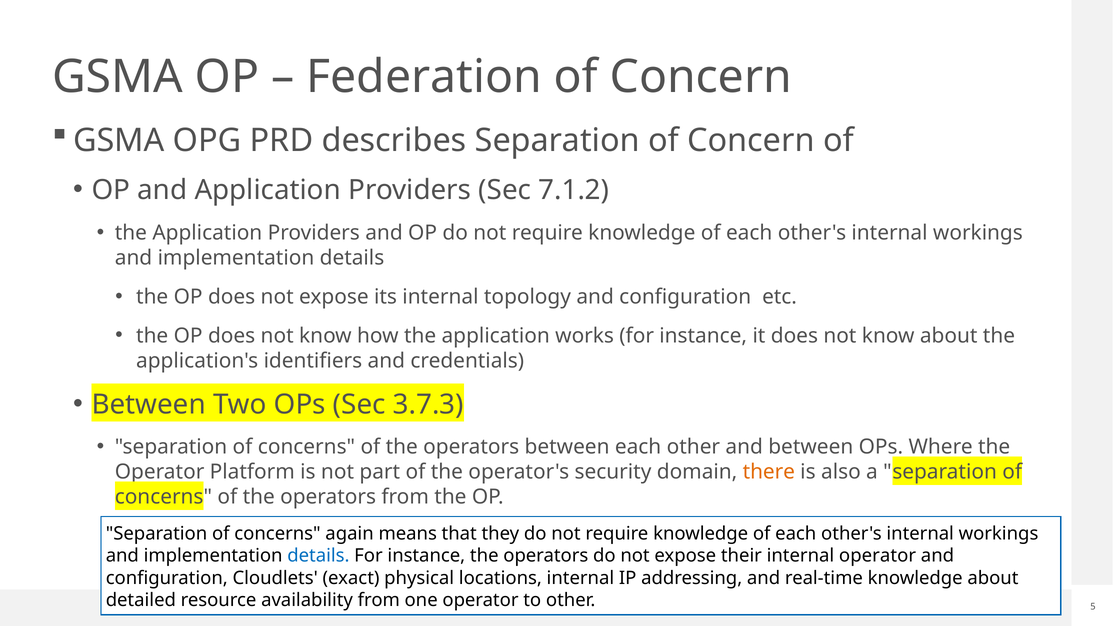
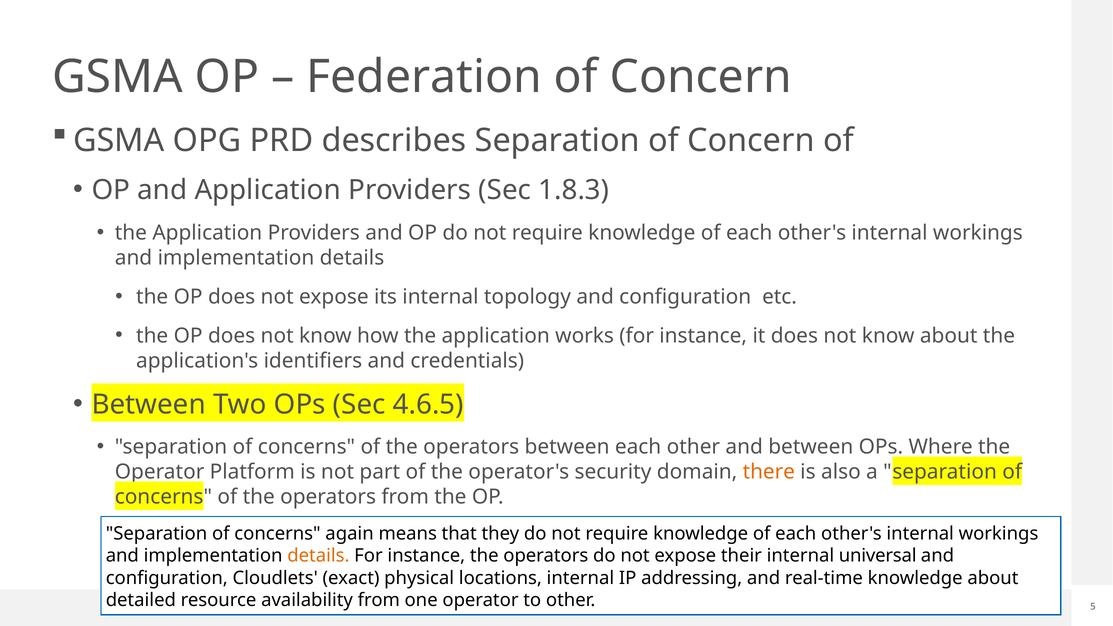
7.1.2: 7.1.2 -> 1.8.3
3.7.3: 3.7.3 -> 4.6.5
details at (318, 556) colour: blue -> orange
internal operator: operator -> universal
